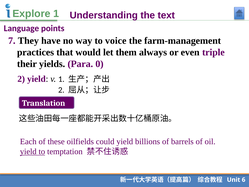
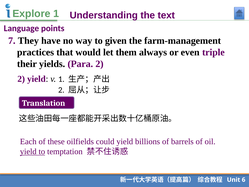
voice: voice -> given
Para 0: 0 -> 2
